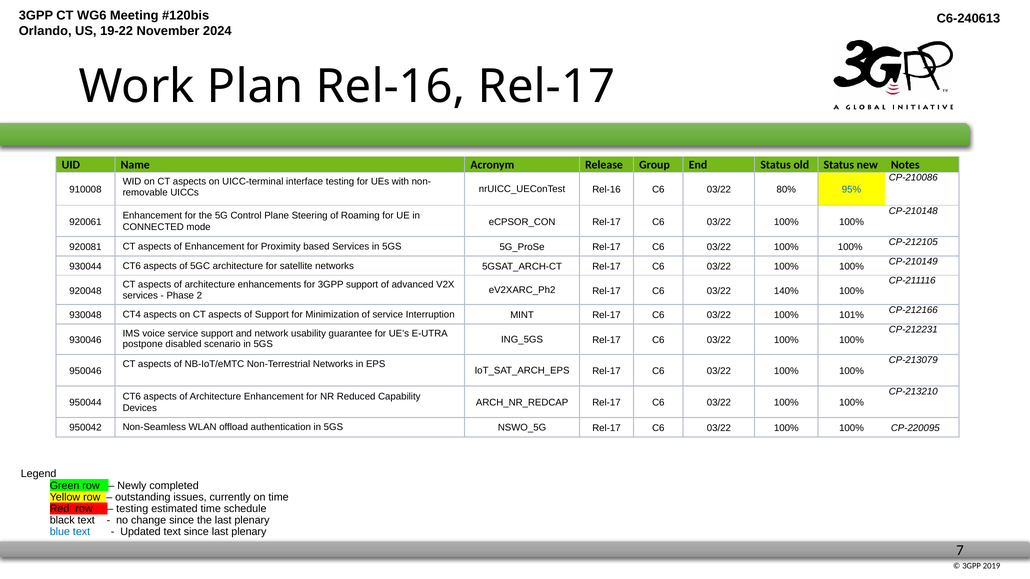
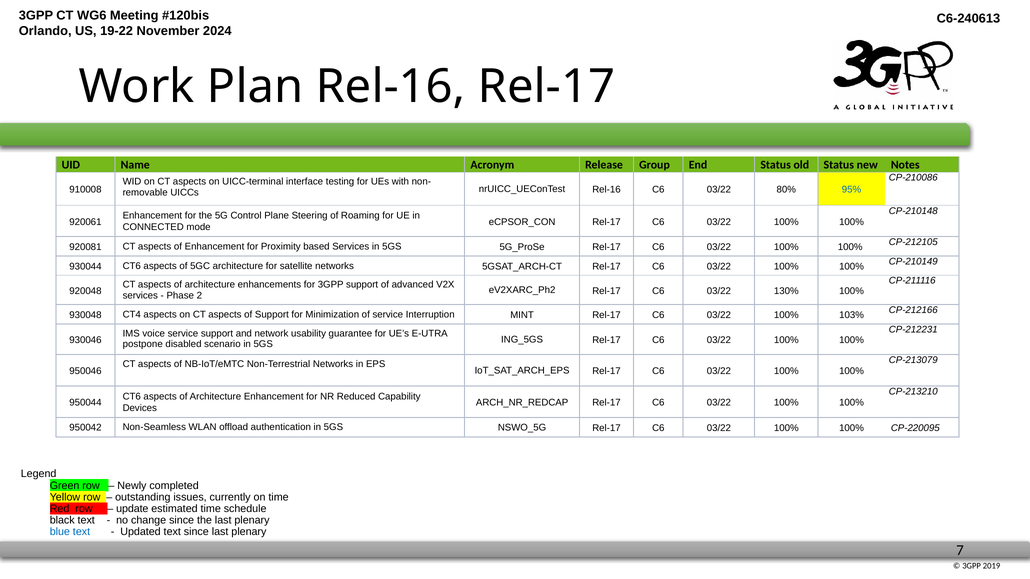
140%: 140% -> 130%
101%: 101% -> 103%
testing at (132, 509): testing -> update
